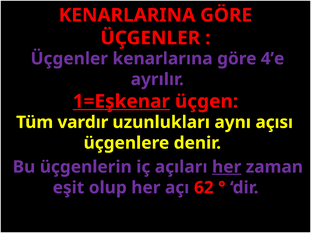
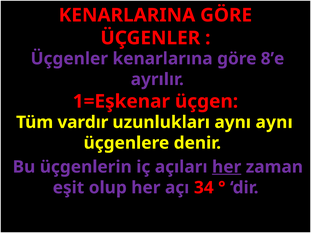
4’e: 4’e -> 8’e
1=Eşkenar underline: present -> none
aynı açısı: açısı -> aynı
62: 62 -> 34
